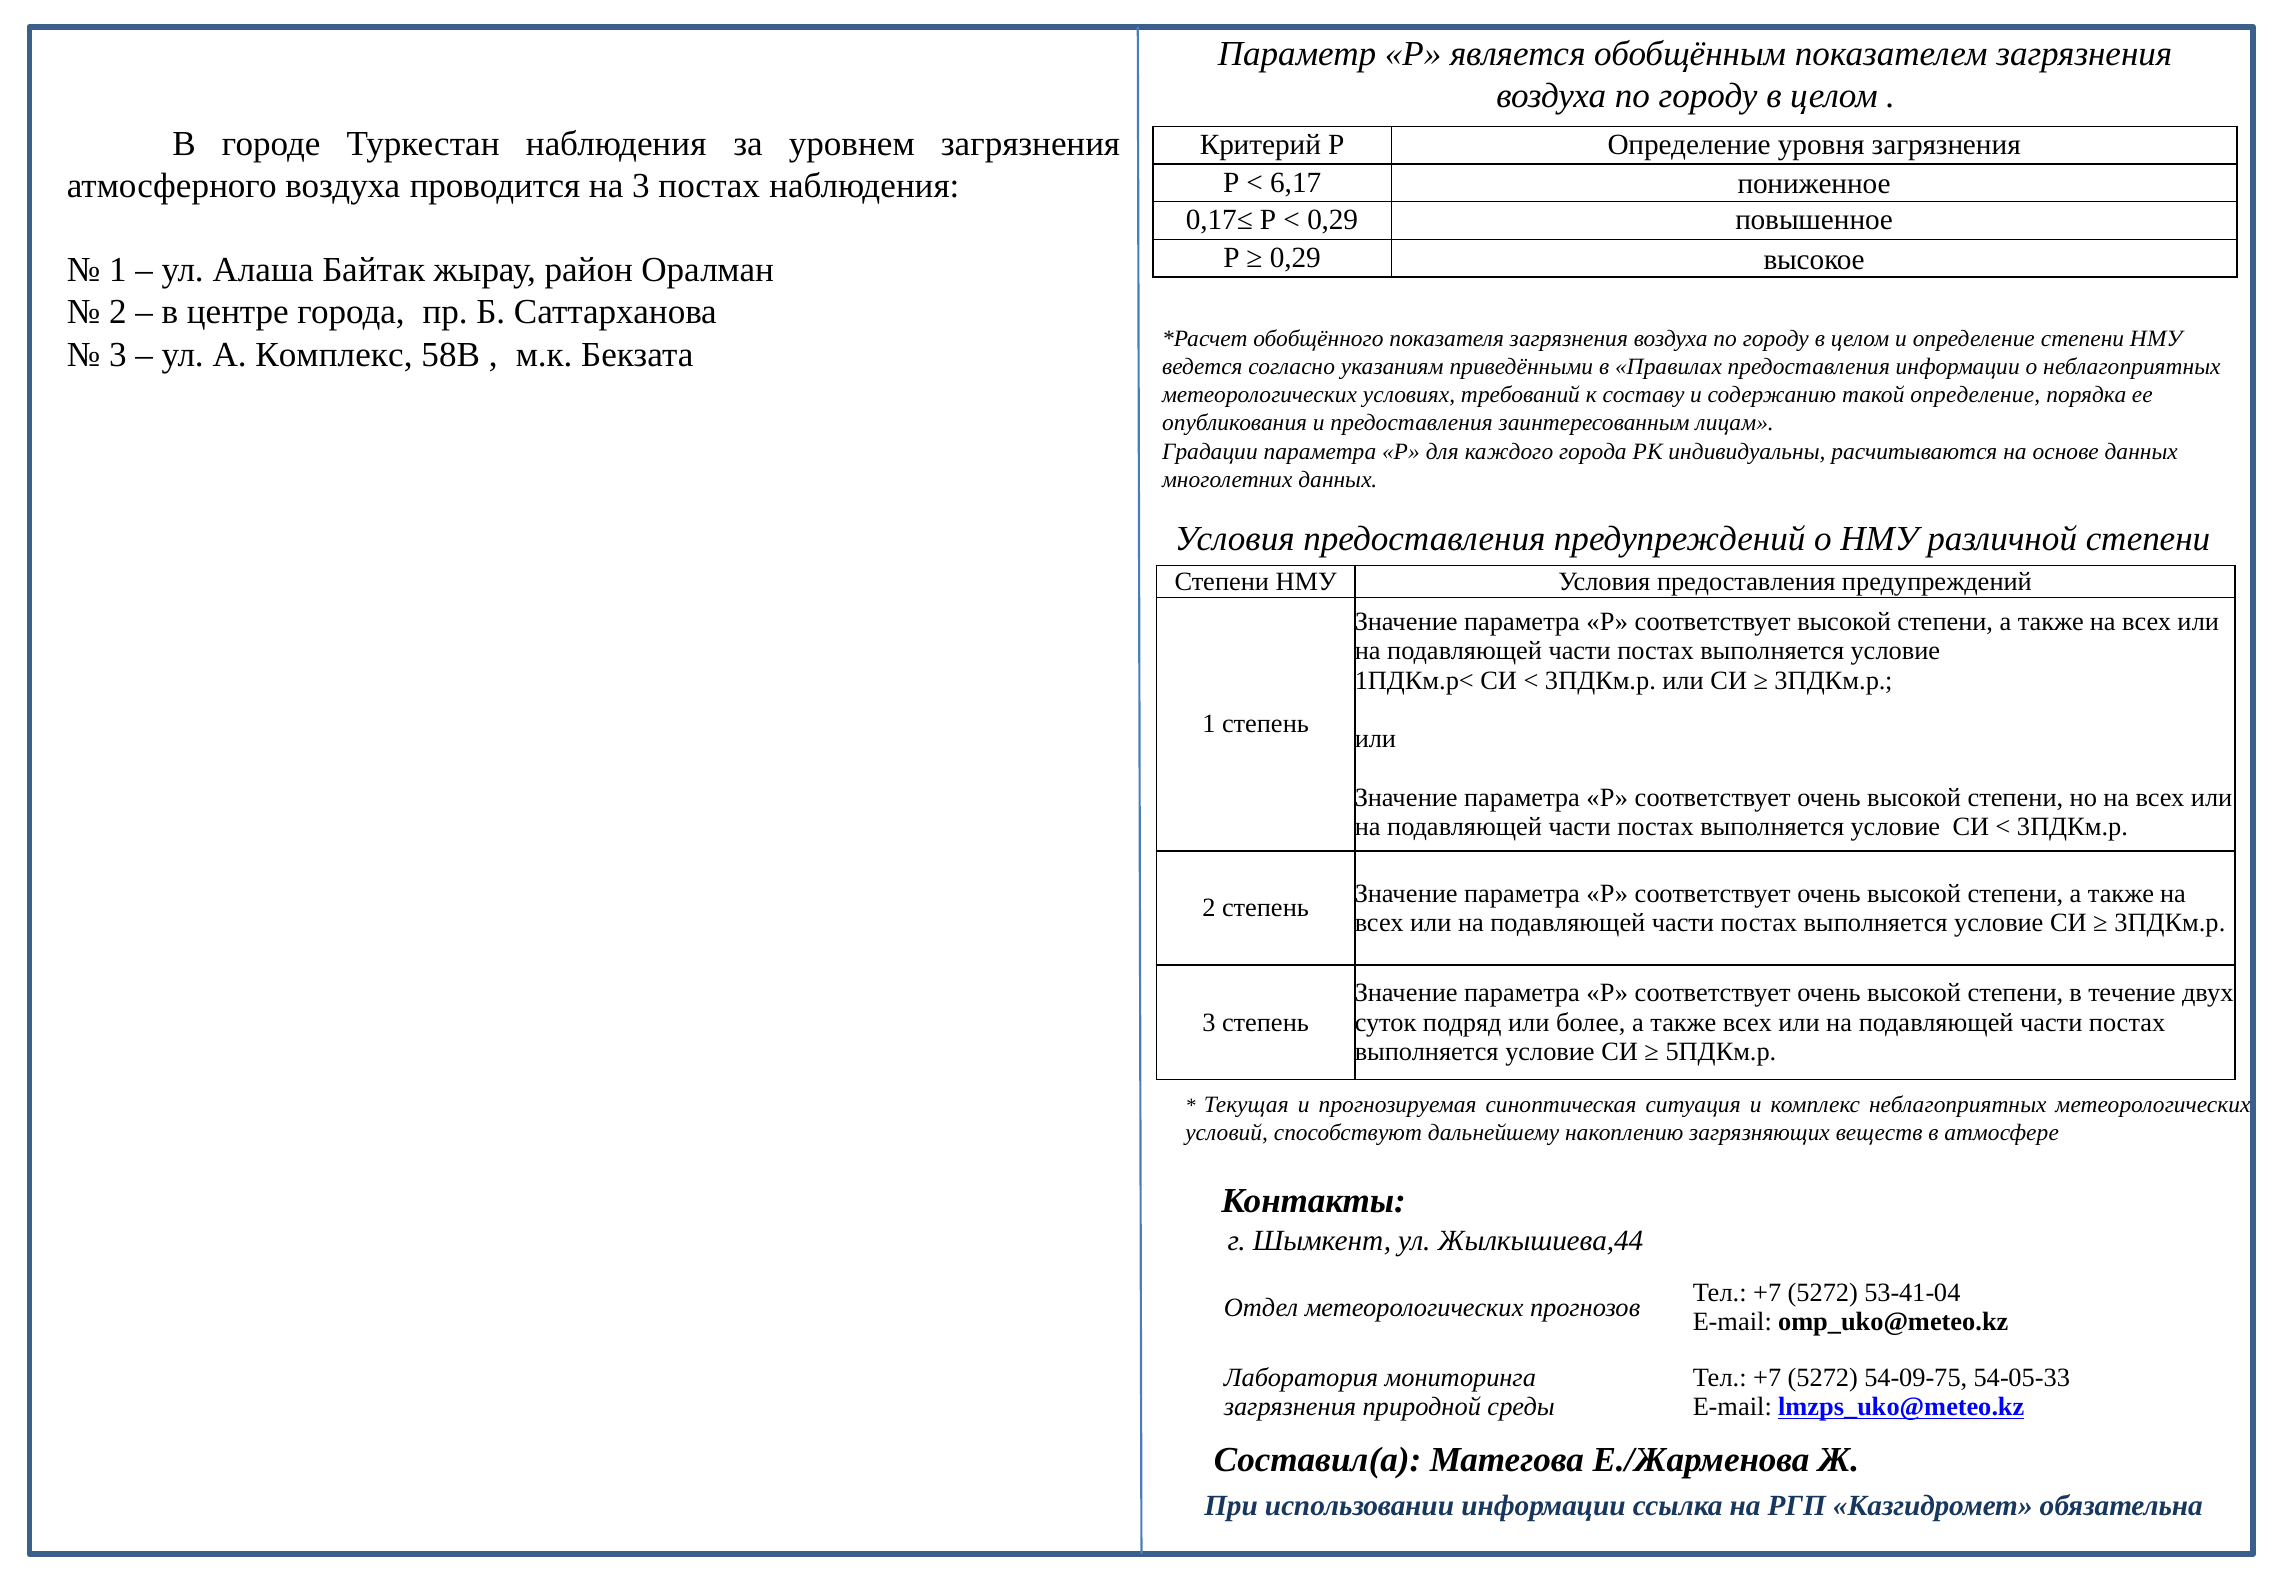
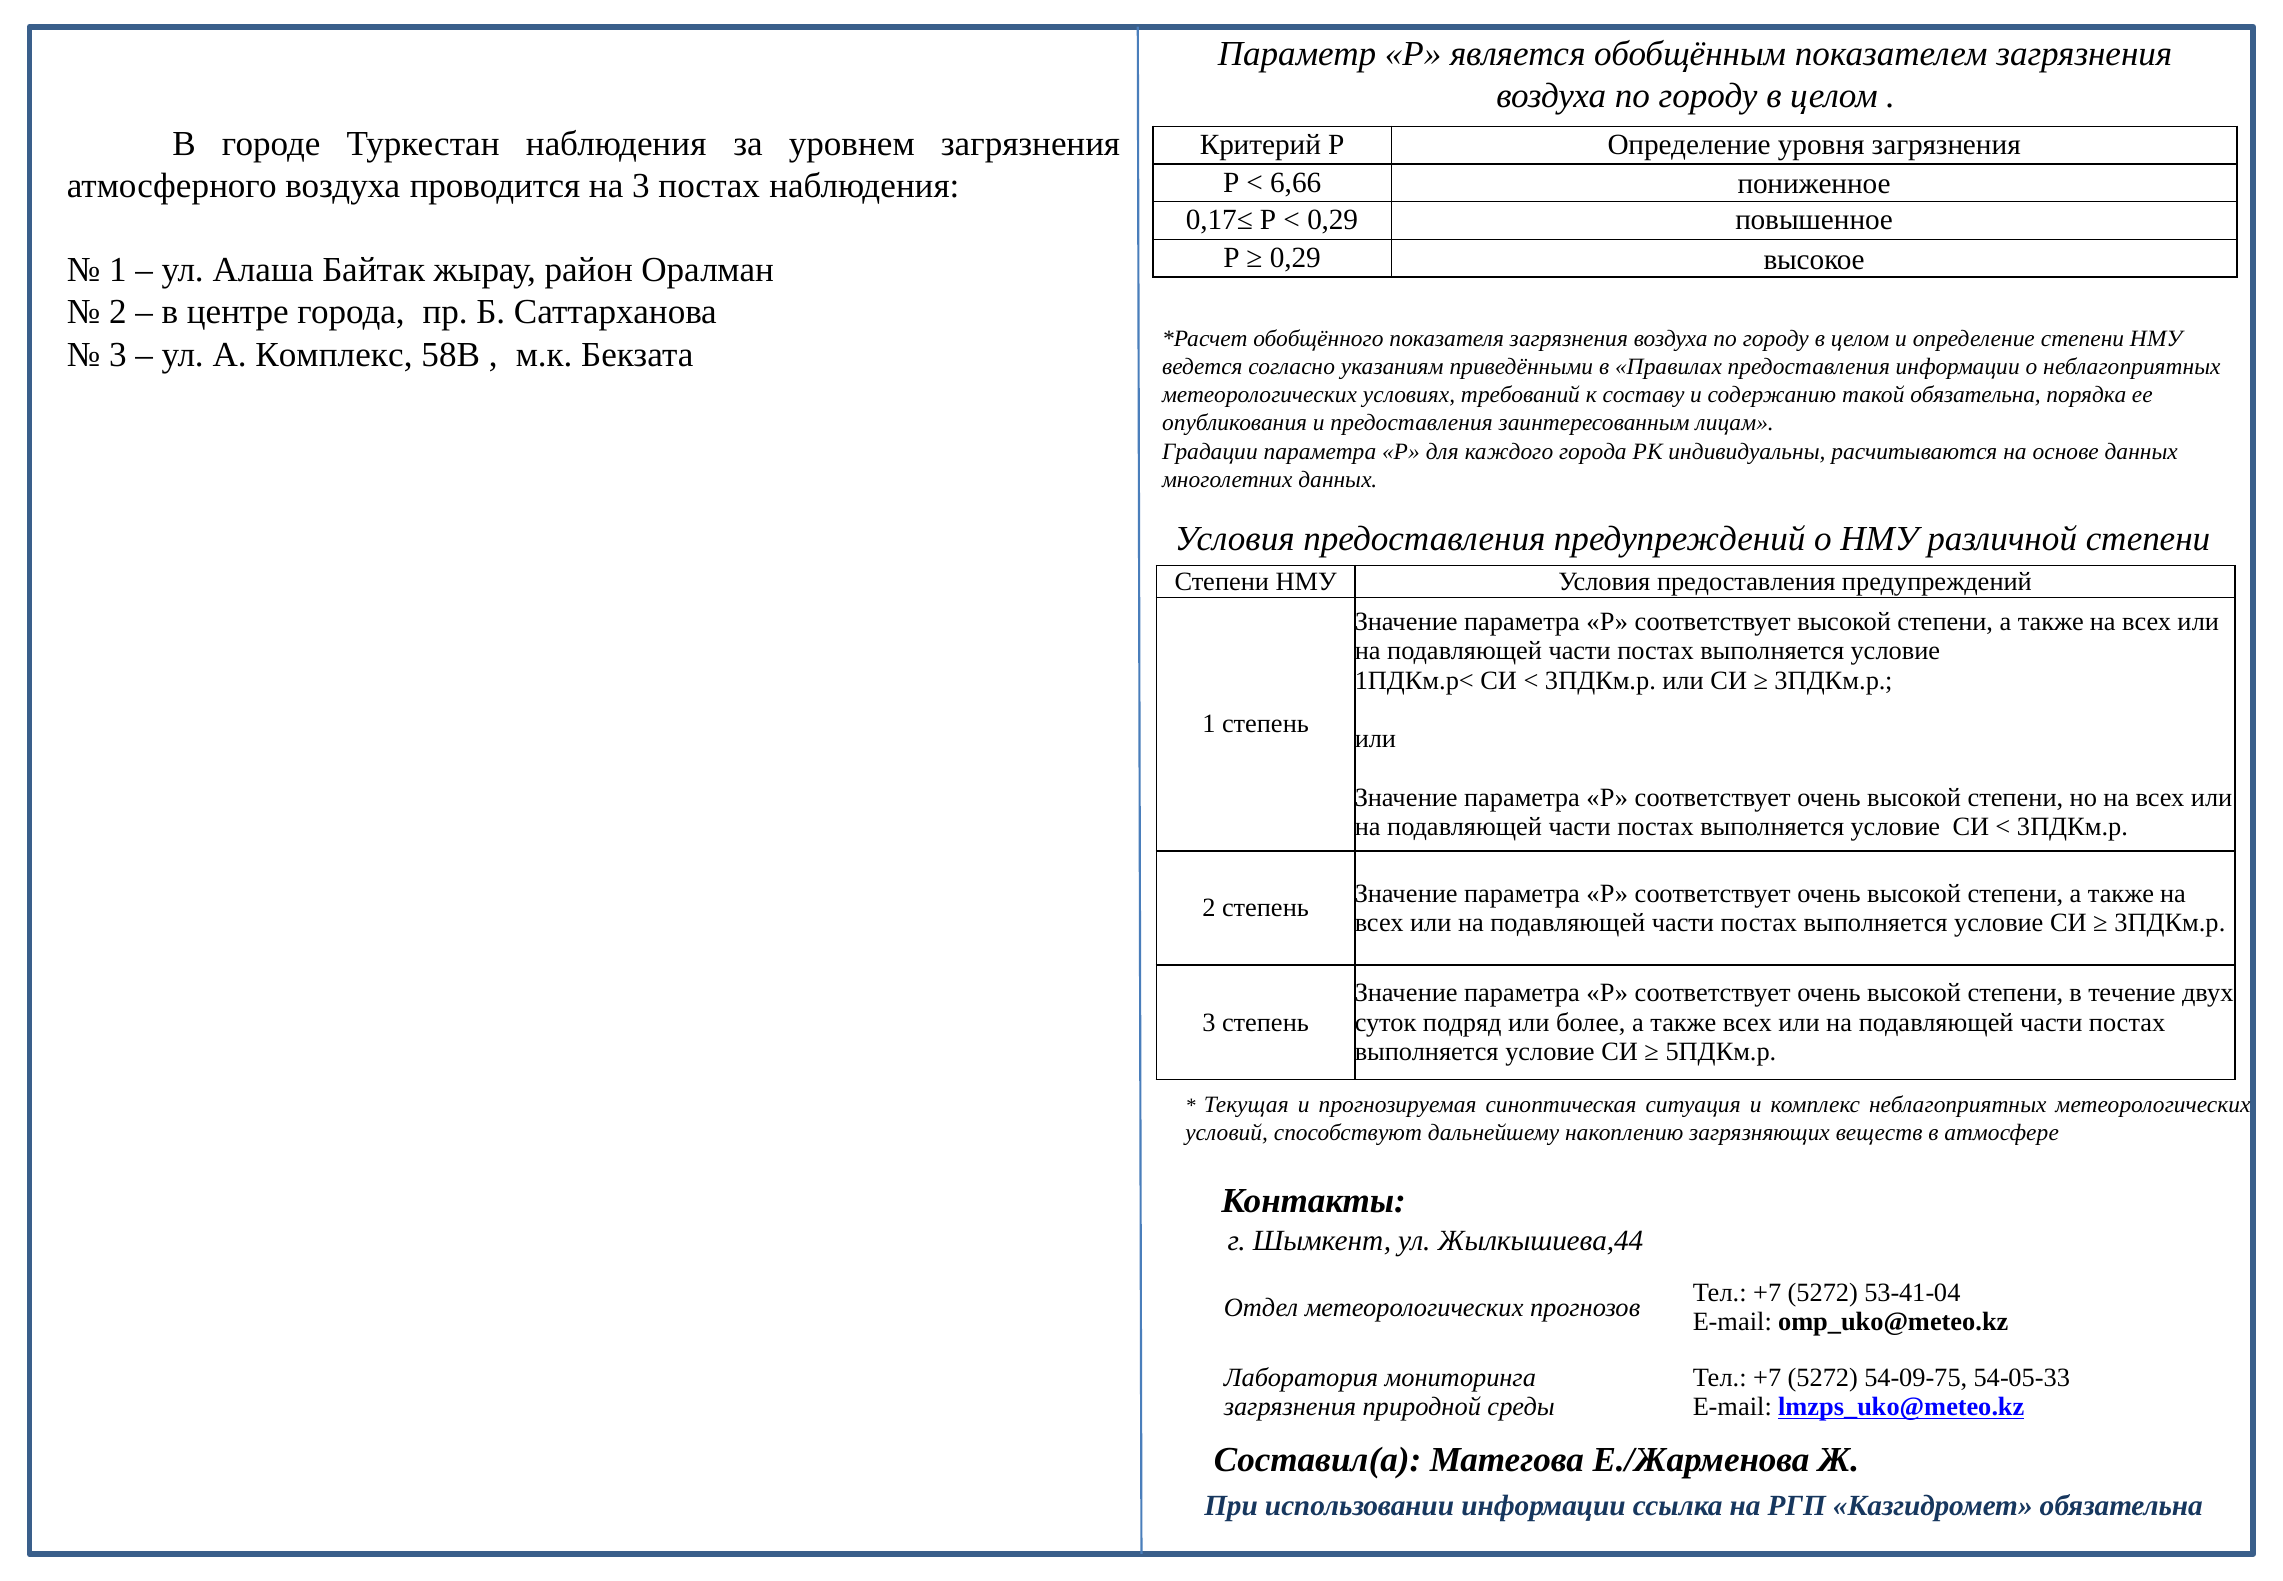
6,17: 6,17 -> 6,66
такой определение: определение -> обязательна
